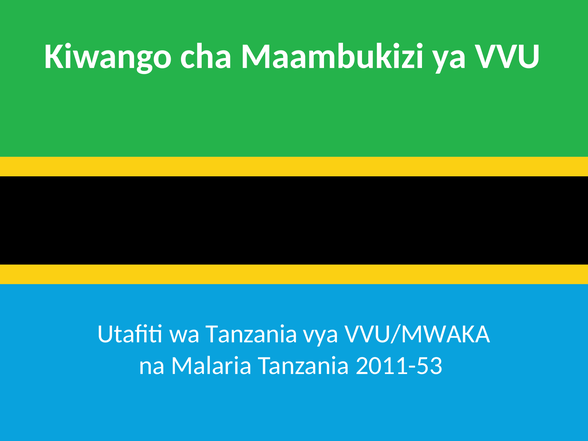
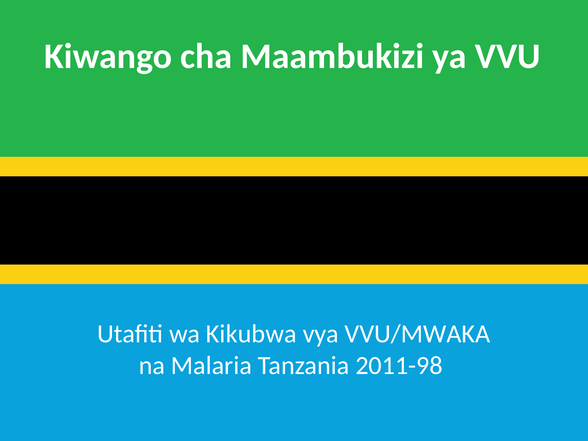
wa Tanzania: Tanzania -> Kikubwa
2011-53: 2011-53 -> 2011-98
